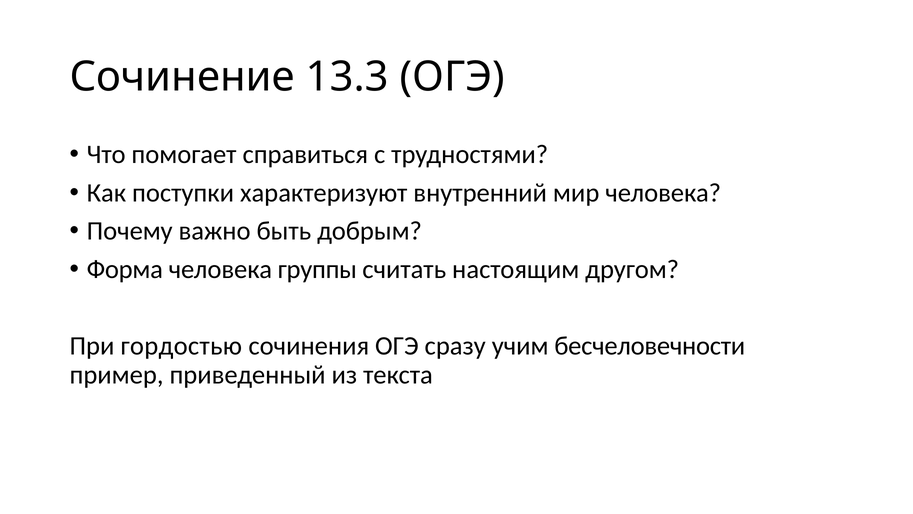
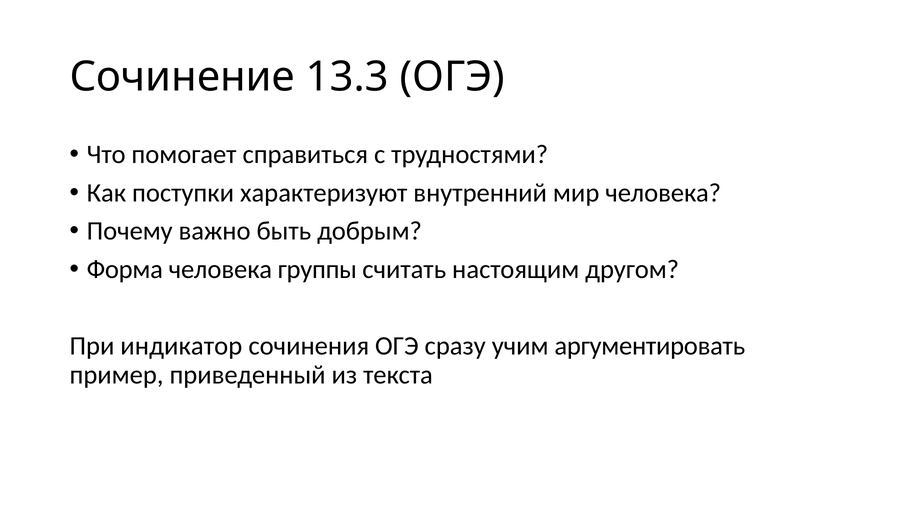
гордостью: гордостью -> индикатор
бесчеловечности: бесчеловечности -> аргументировать
